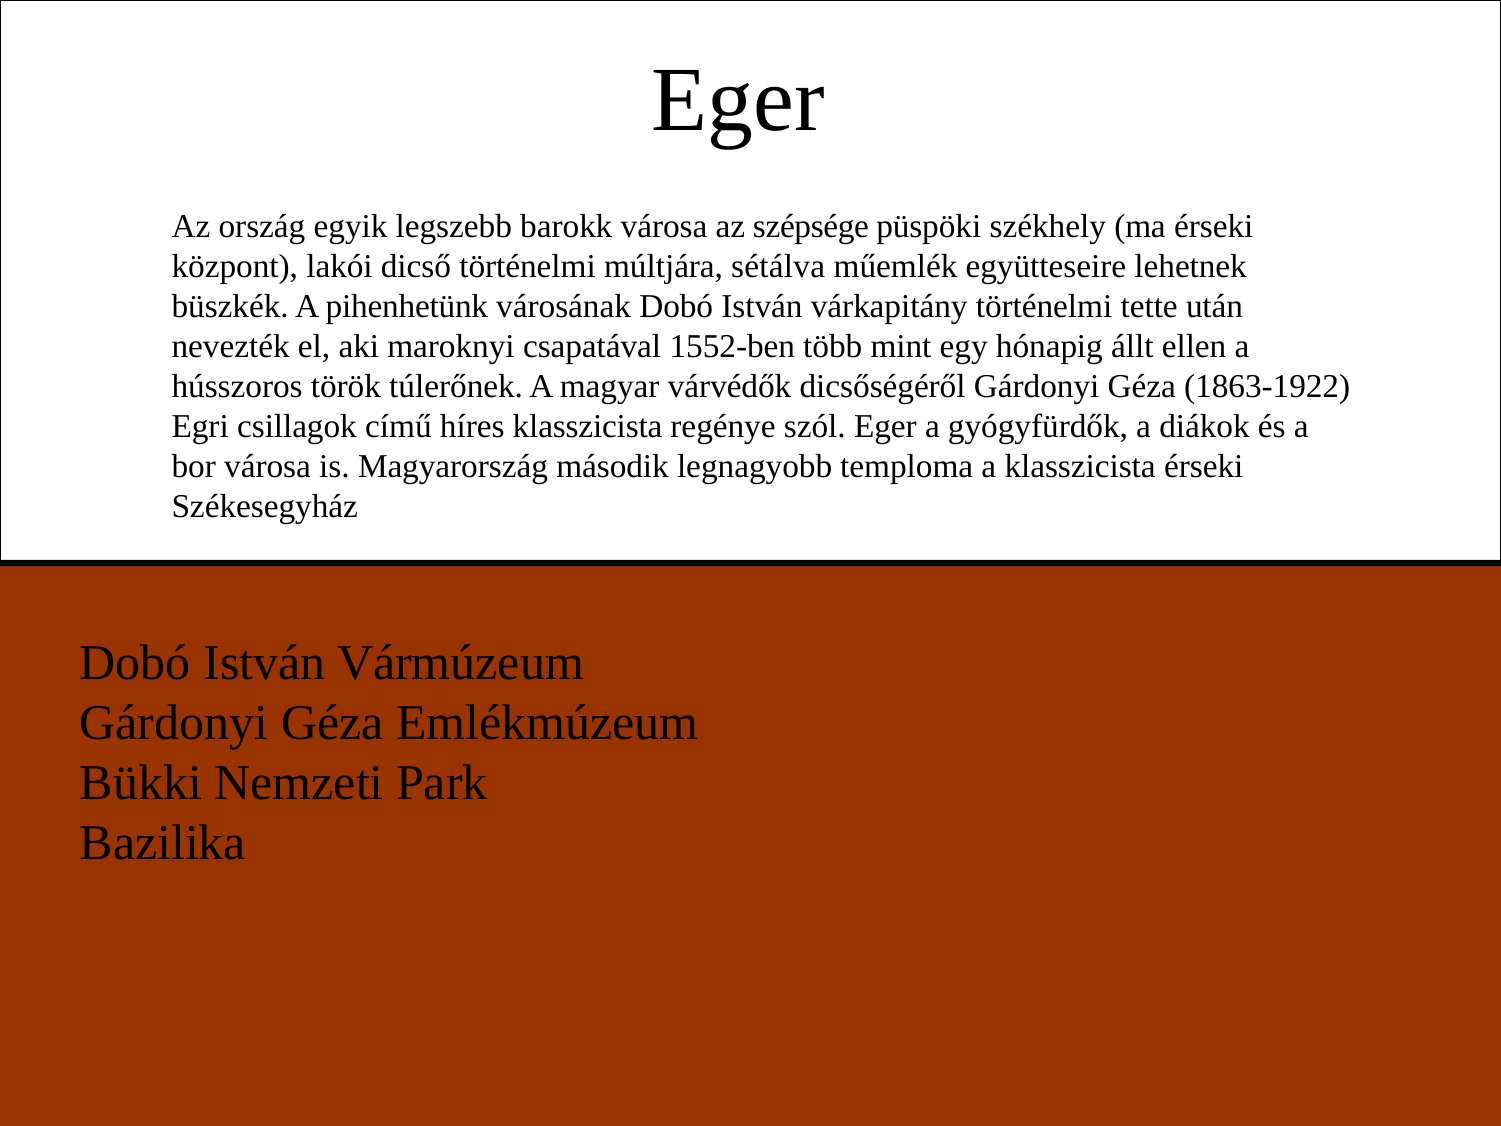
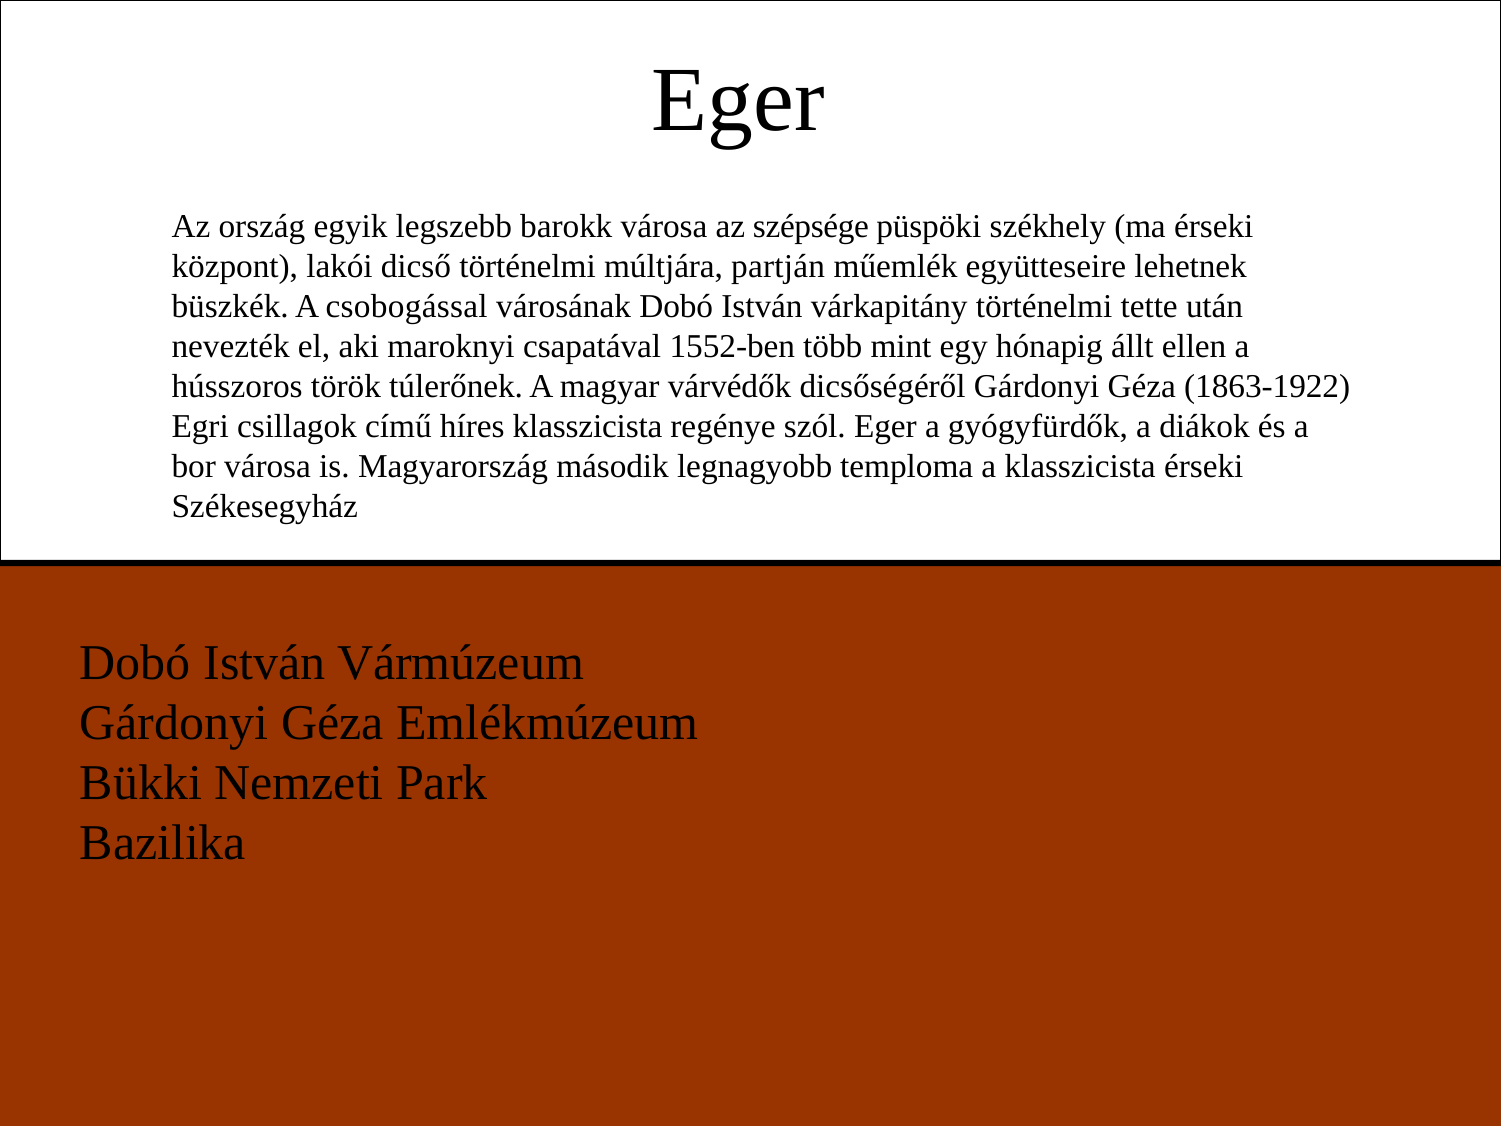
sétálva: sétálva -> partján
pihenhetünk: pihenhetünk -> csobogással
